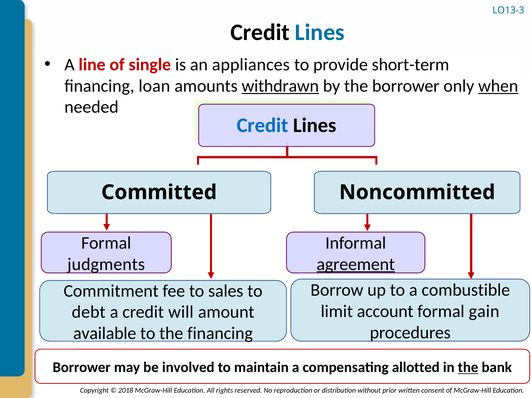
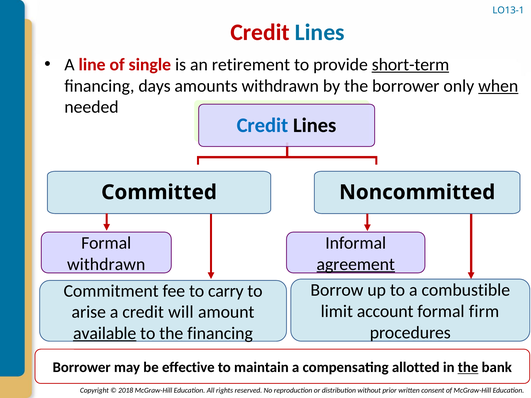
LO13-3: LO13-3 -> LO13-1
Credit at (260, 33) colour: black -> red
appliances: appliances -> retirement
short-term underline: none -> present
loan: loan -> days
withdrawn at (280, 86) underline: present -> none
judgments at (106, 265): judgments -> withdrawn
sales: sales -> carry
gain: gain -> firm
debt: debt -> arise
available underline: none -> present
involved: involved -> effective
